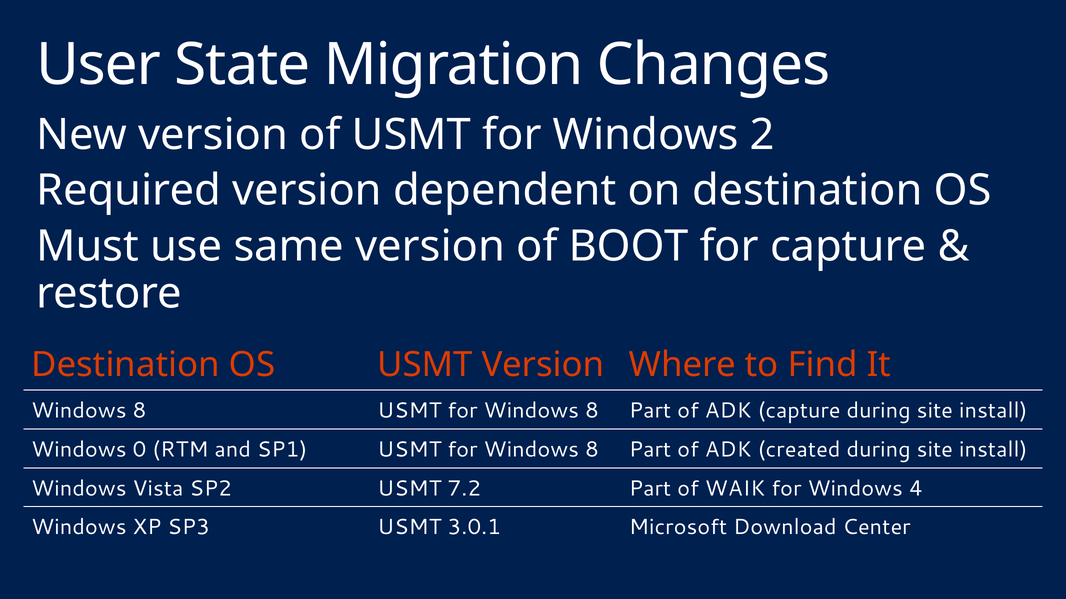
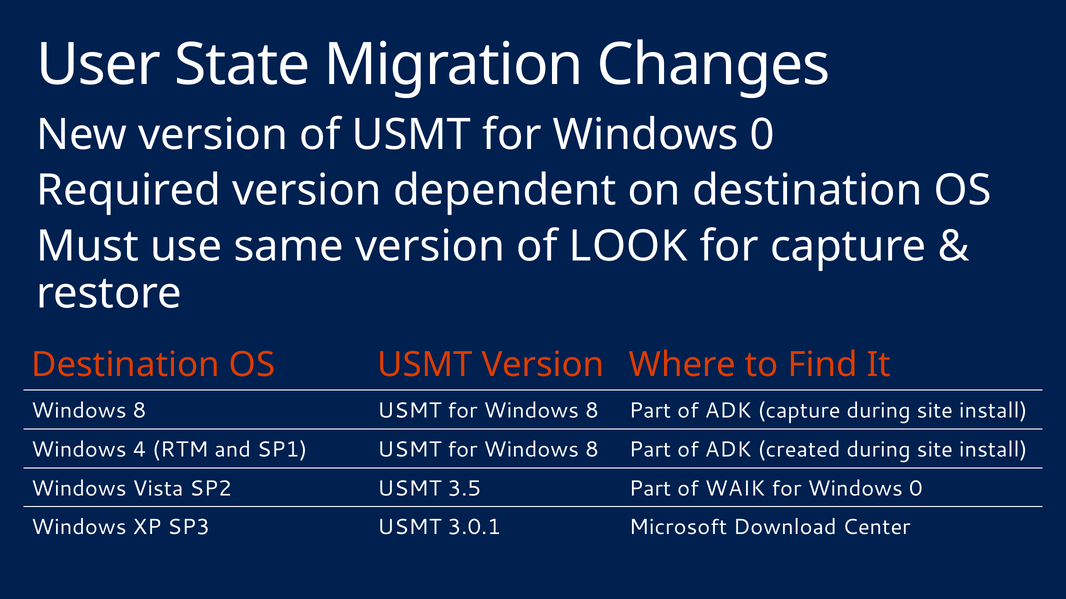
USMT for Windows 2: 2 -> 0
BOOT: BOOT -> LOOK
0: 0 -> 4
7.2: 7.2 -> 3.5
WAIK for Windows 4: 4 -> 0
